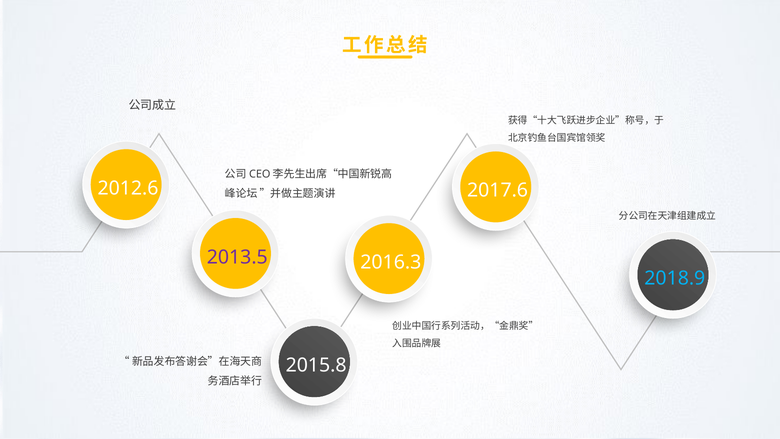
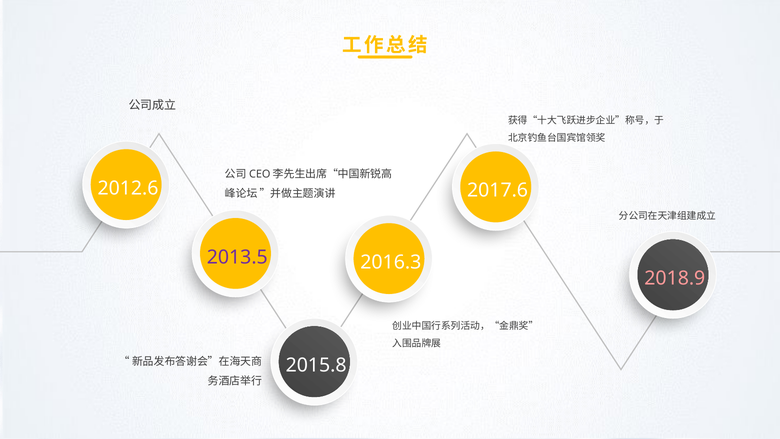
2018.9 colour: light blue -> pink
